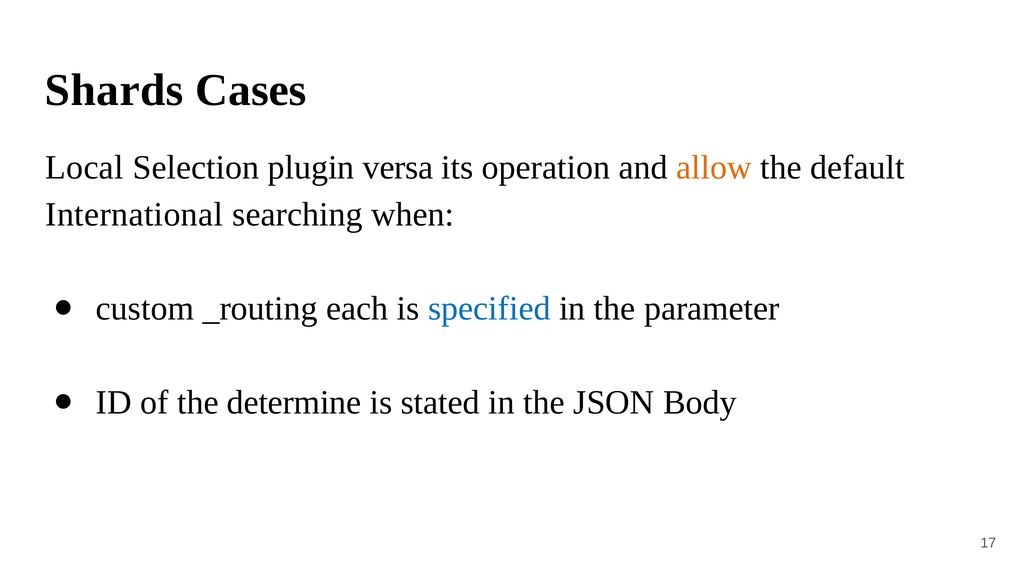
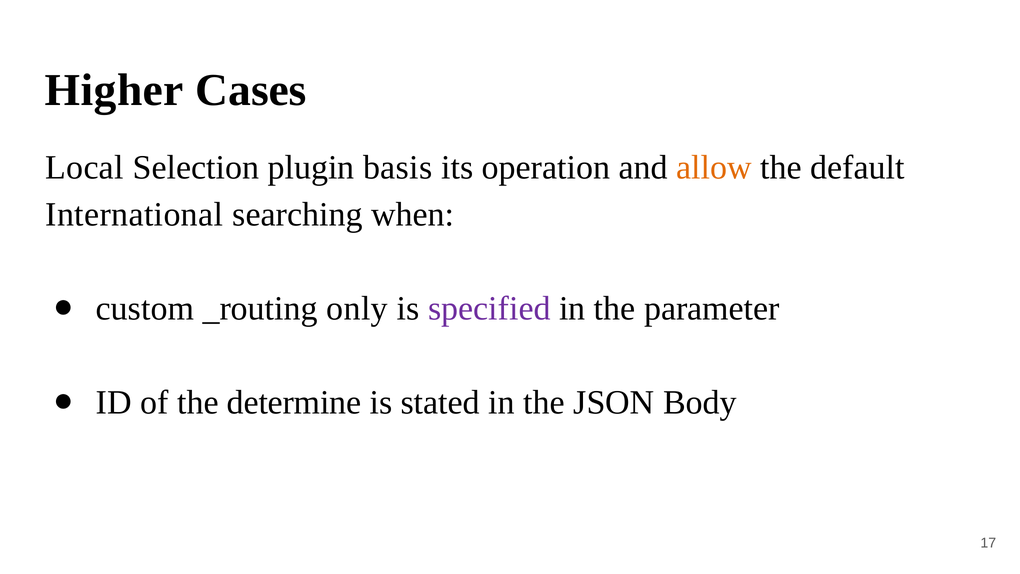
Shards: Shards -> Higher
versa: versa -> basis
each: each -> only
specified colour: blue -> purple
